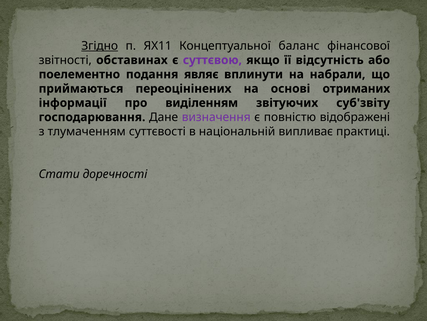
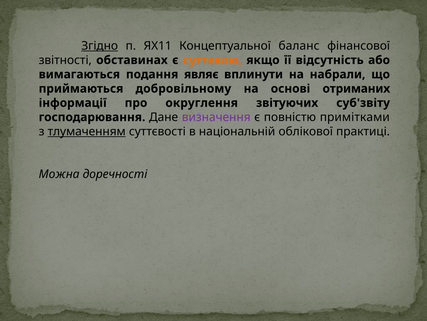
суттєвою colour: purple -> orange
поелементно: поелементно -> вимагаються
переоцінінених: переоцінінених -> добровільному
виділенням: виділенням -> округлення
відображені: відображені -> примітками
тлумаченням underline: none -> present
випливає: випливає -> облікової
Стати: Стати -> Можна
